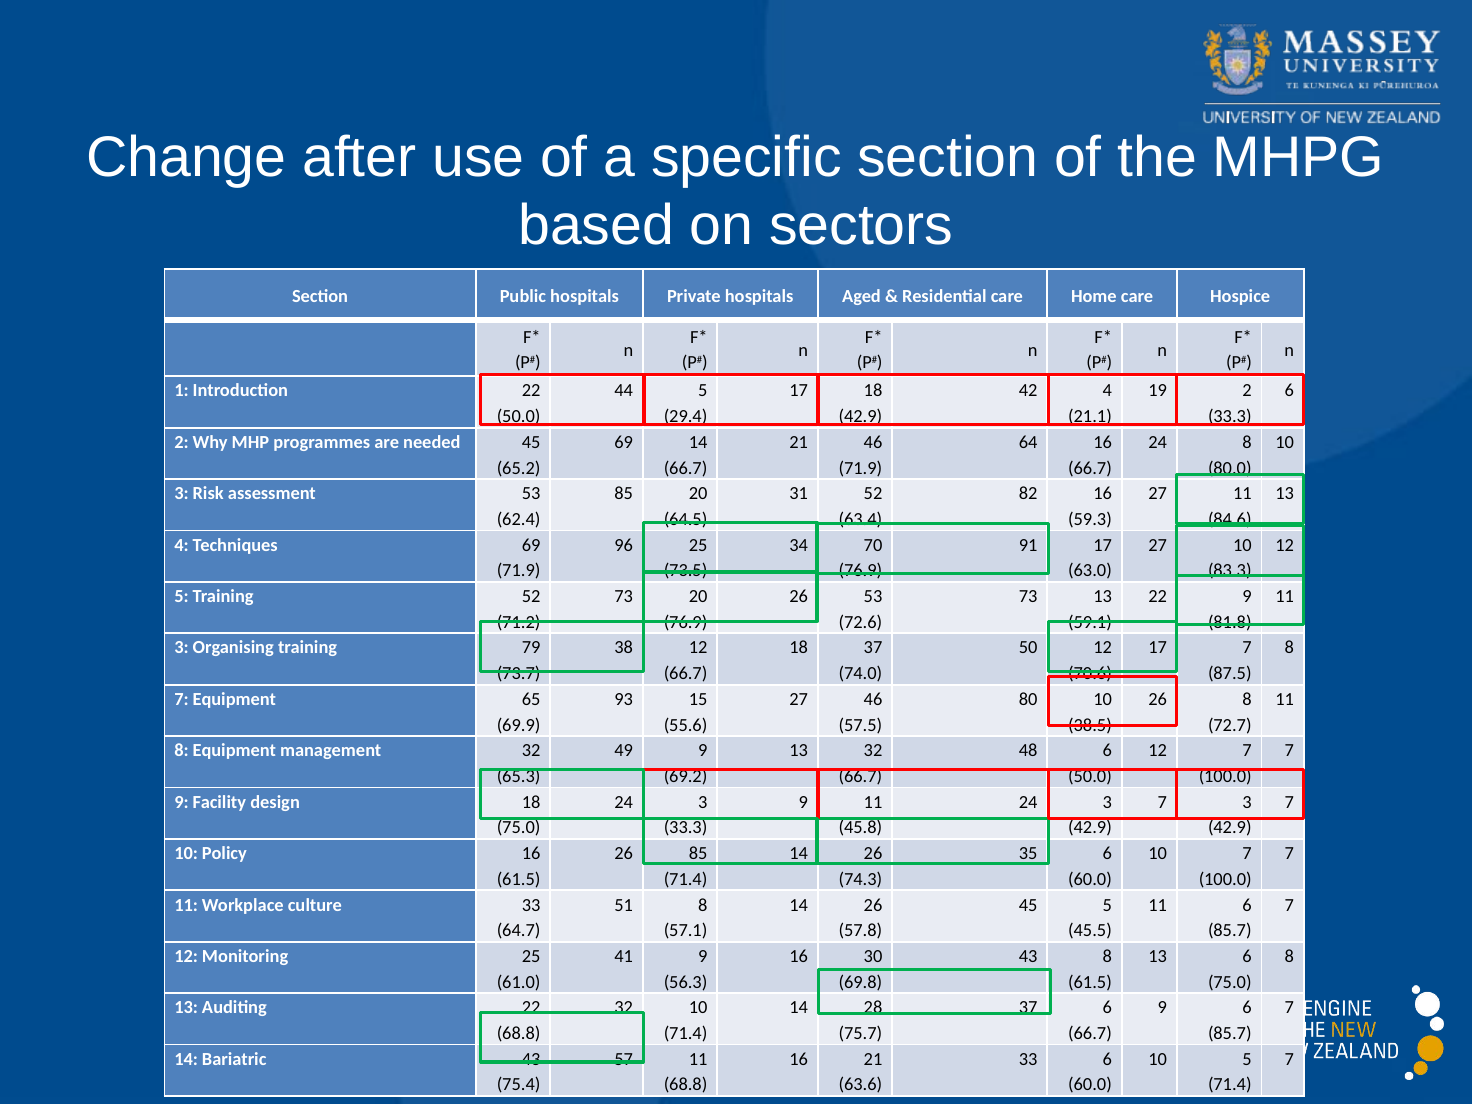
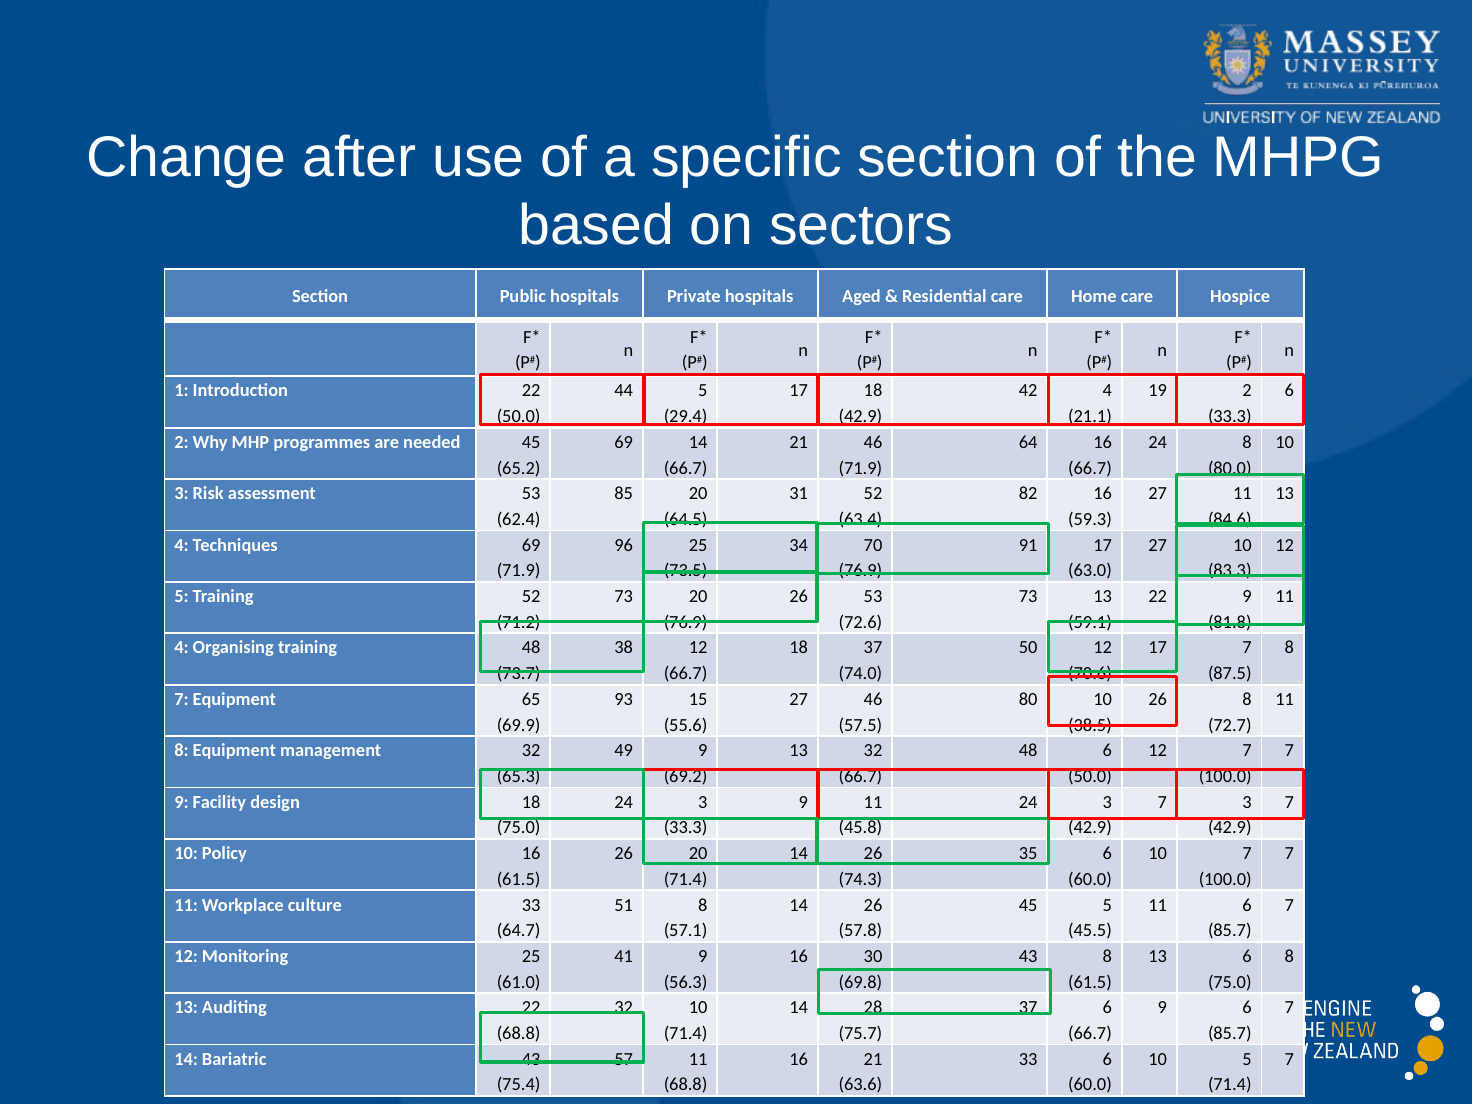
3 at (181, 648): 3 -> 4
training 79: 79 -> 48
26 85: 85 -> 20
